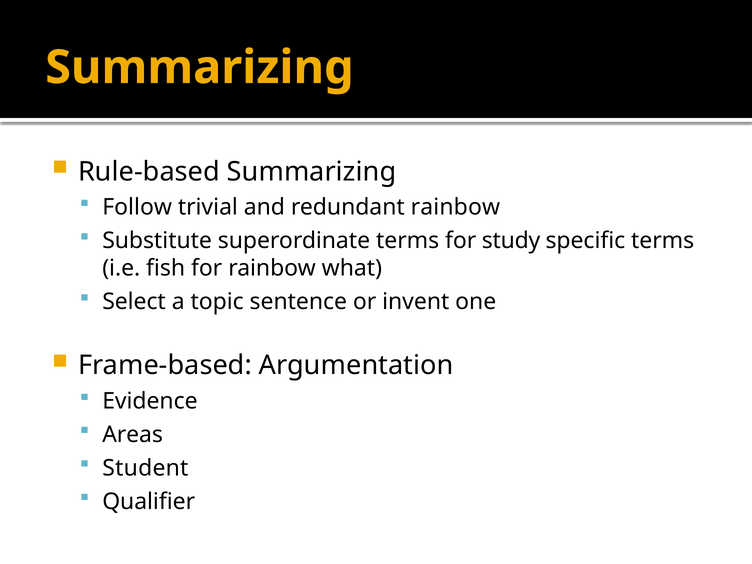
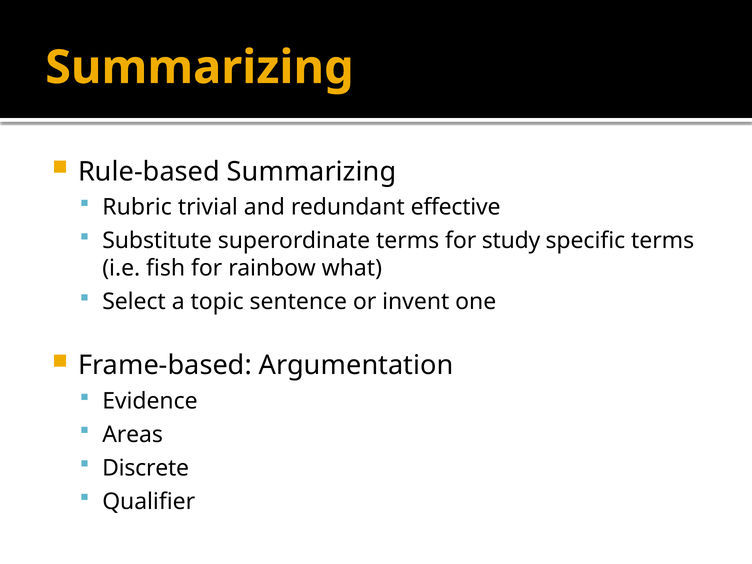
Follow: Follow -> Rubric
redundant rainbow: rainbow -> effective
Student: Student -> Discrete
